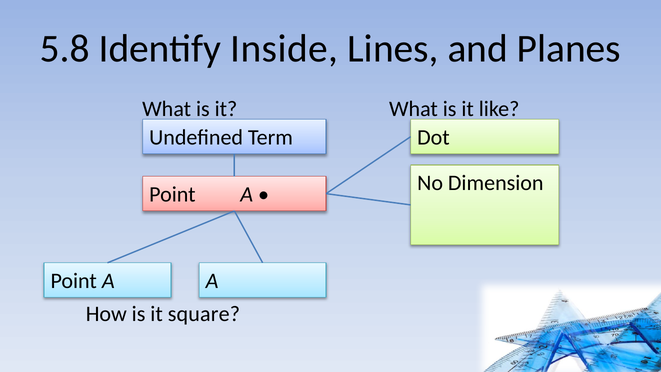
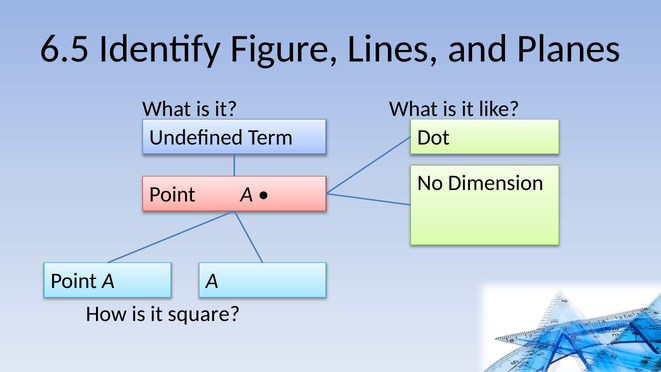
5.8: 5.8 -> 6.5
Inside: Inside -> Figure
